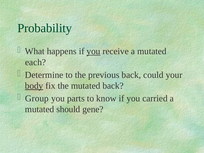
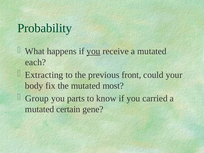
Determine: Determine -> Extracting
previous back: back -> front
body underline: present -> none
mutated back: back -> most
should: should -> certain
